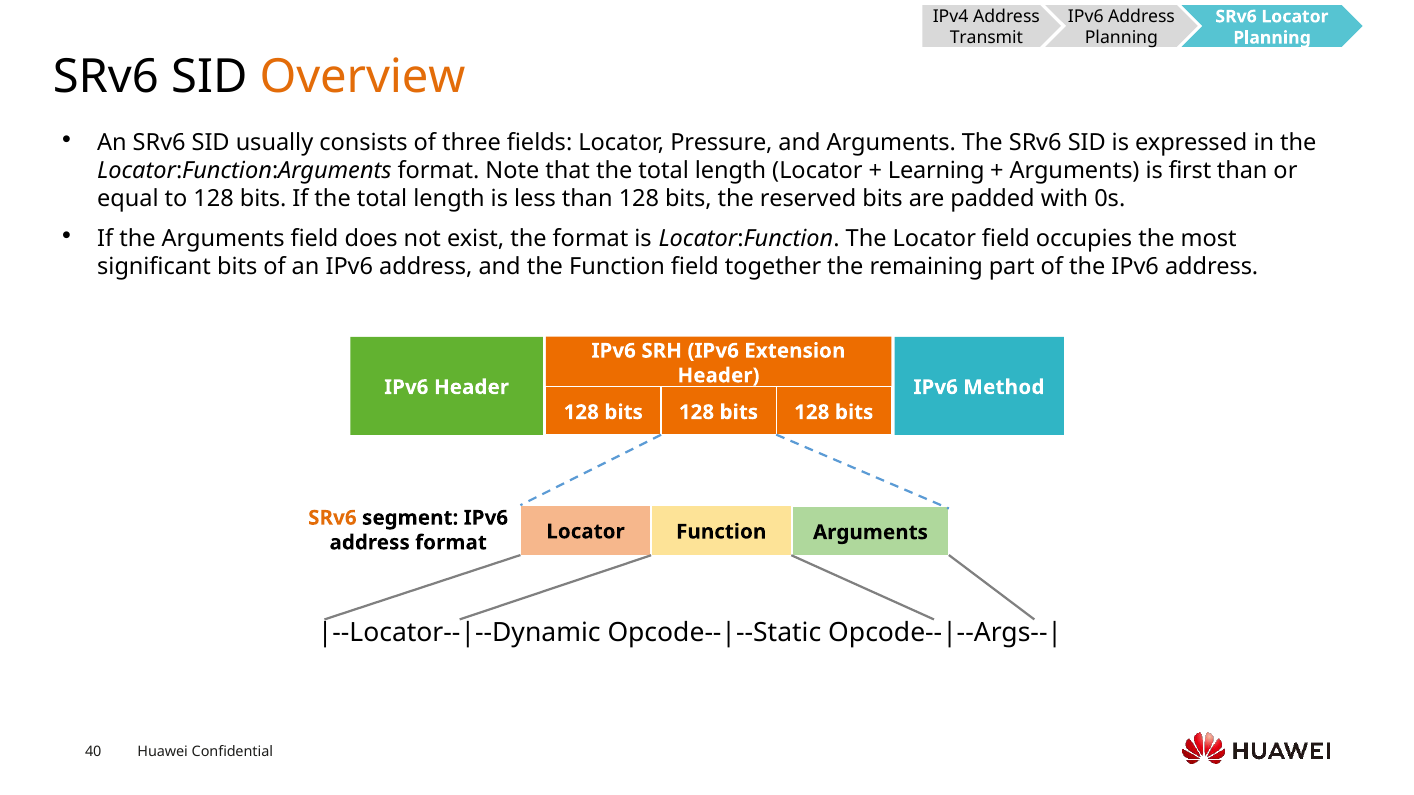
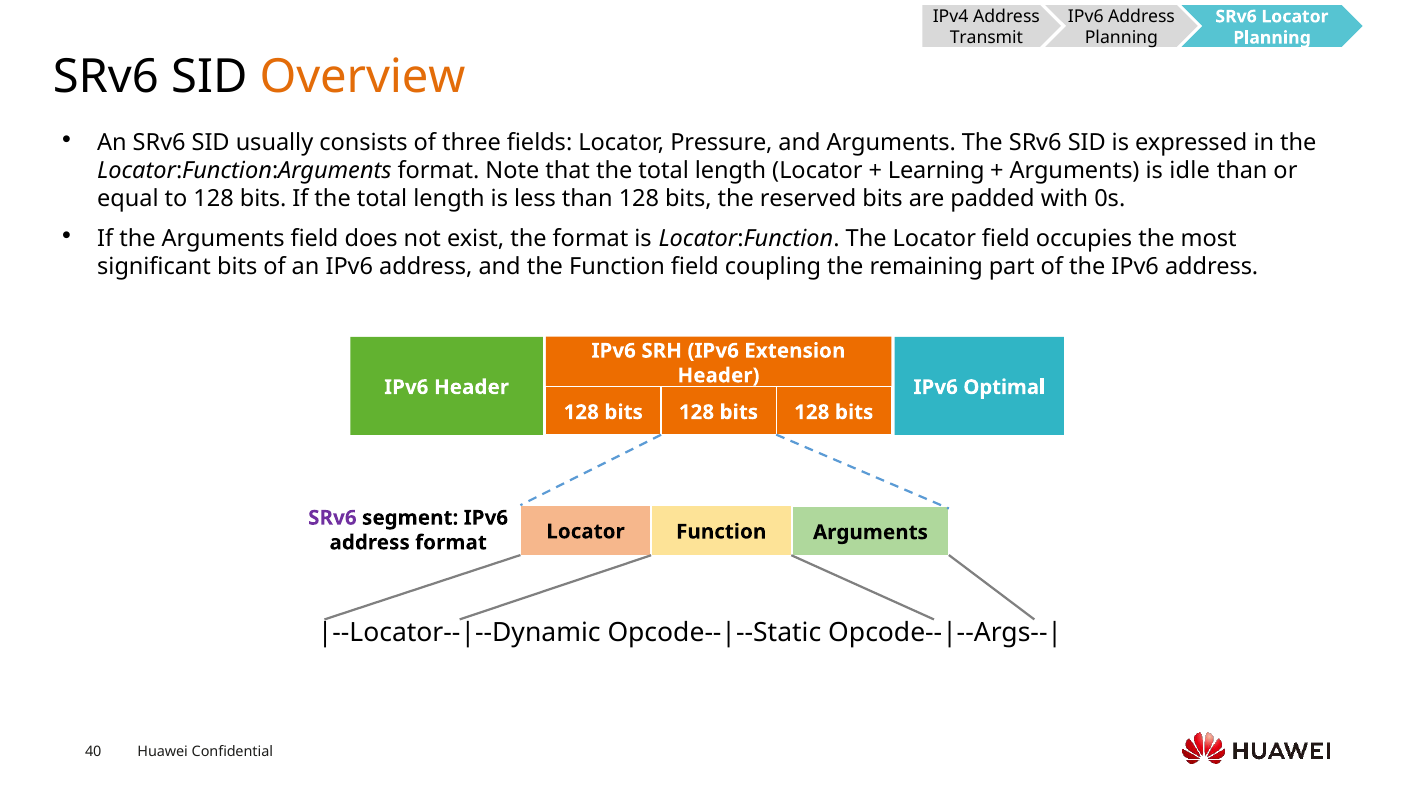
first: first -> idle
together: together -> coupling
Method: Method -> Optimal
SRv6 at (332, 518) colour: orange -> purple
